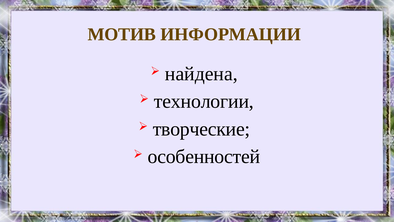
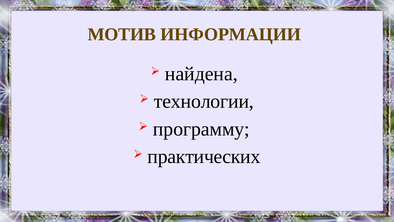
творческие: творческие -> программу
особенностей: особенностей -> практических
